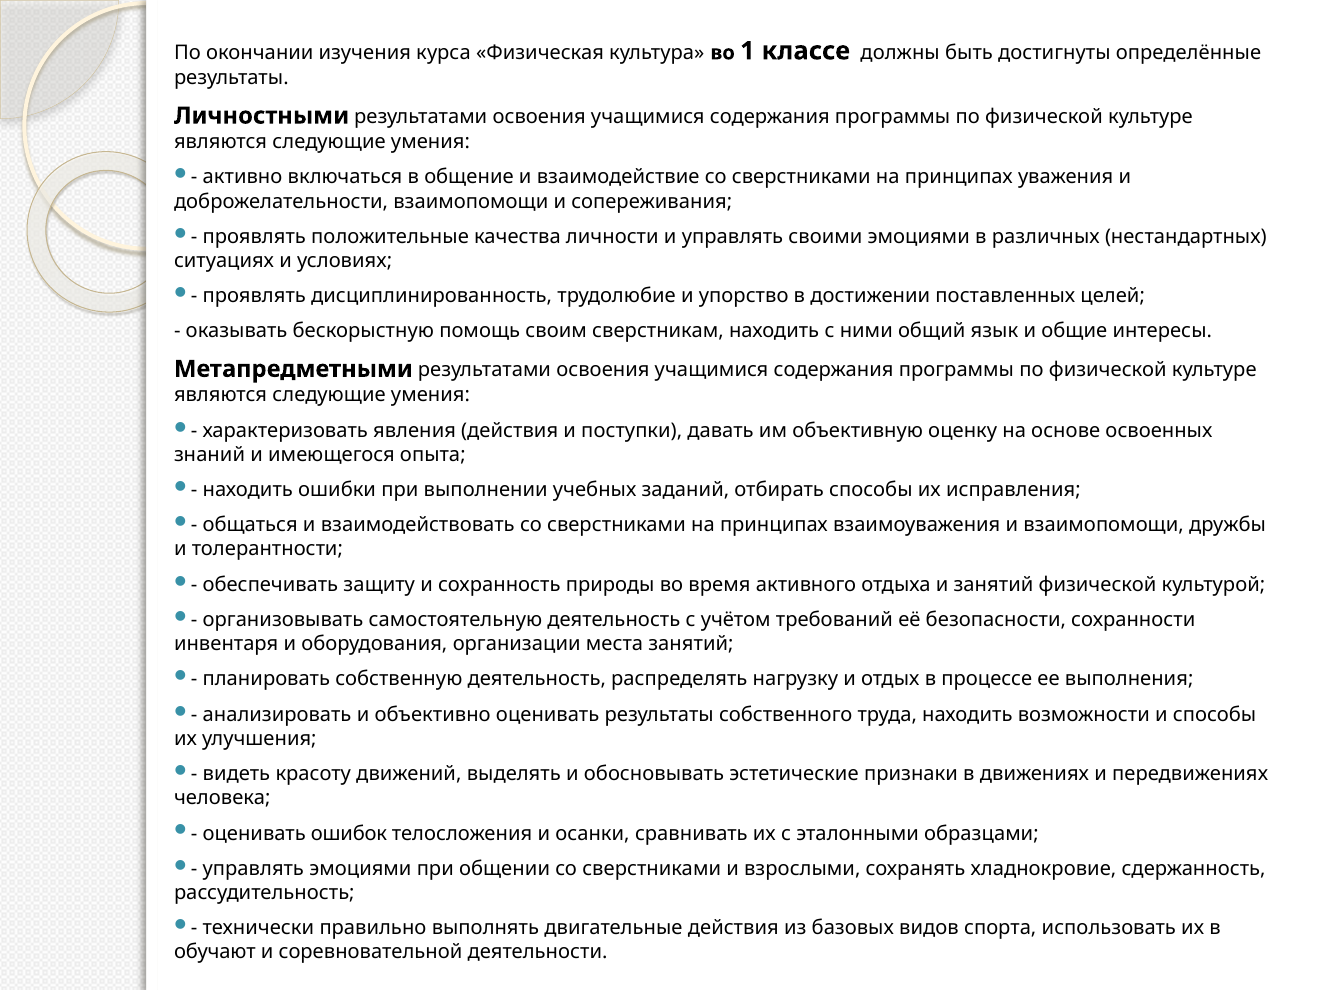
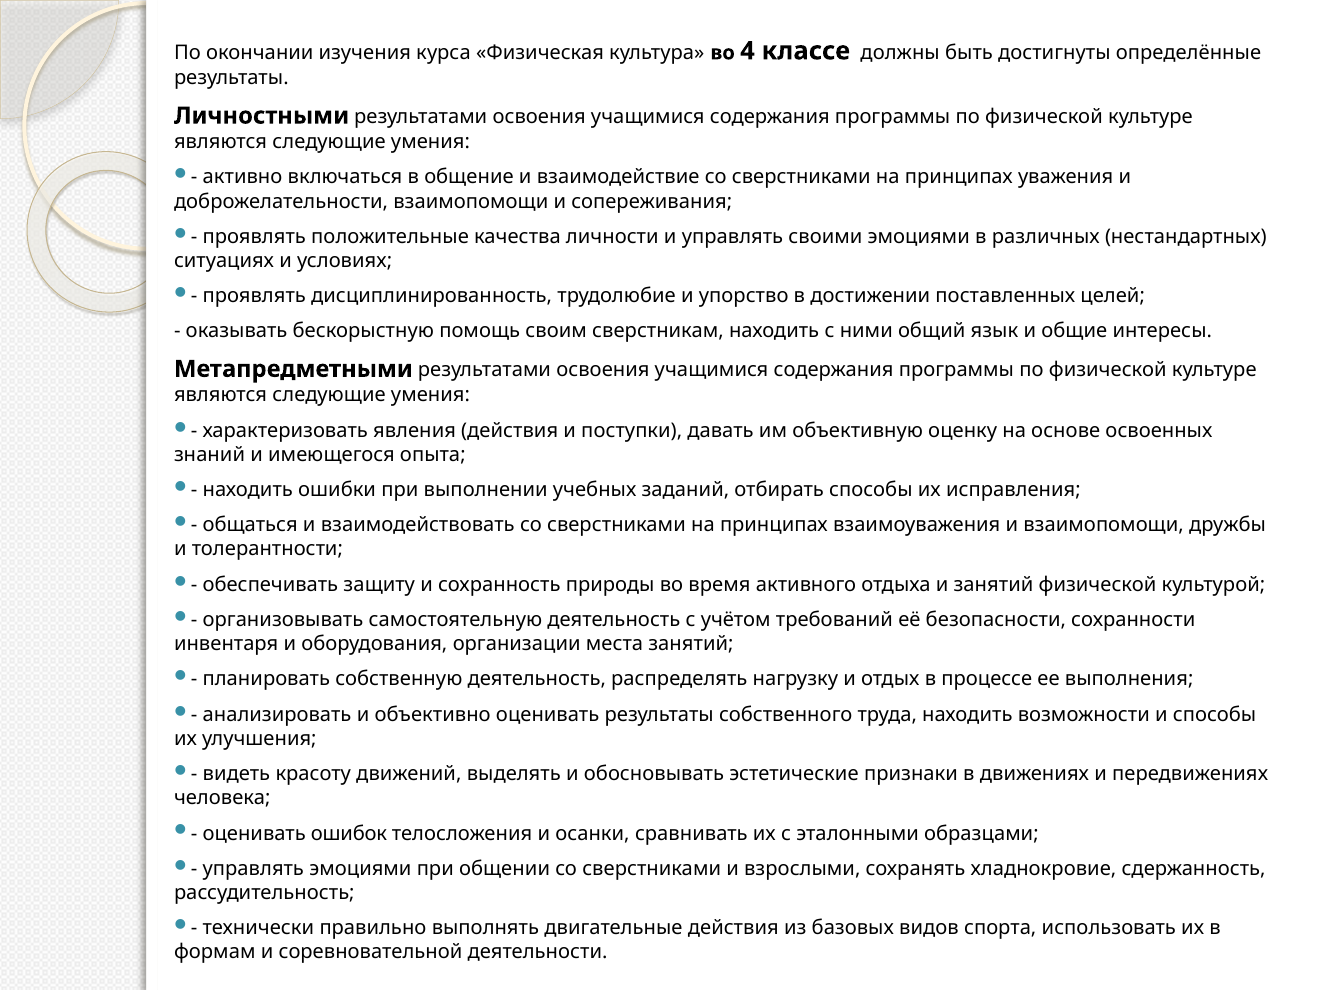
1: 1 -> 4
обучают: обучают -> формам
